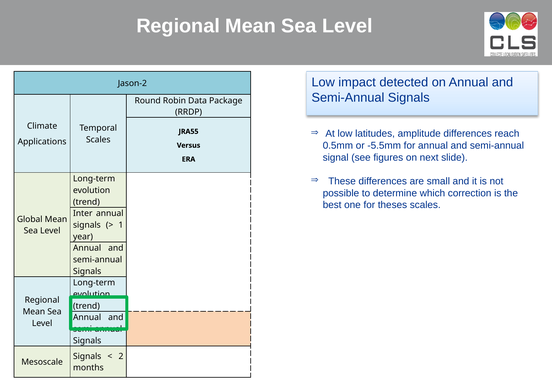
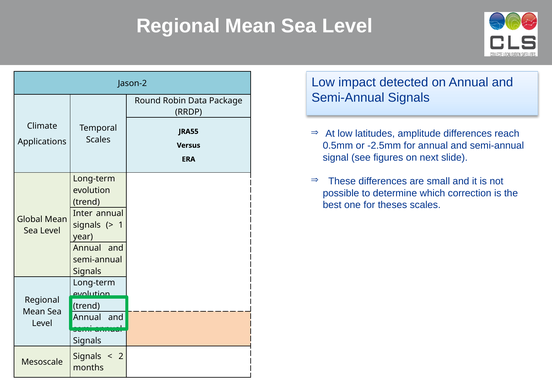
-5.5mm: -5.5mm -> -2.5mm
